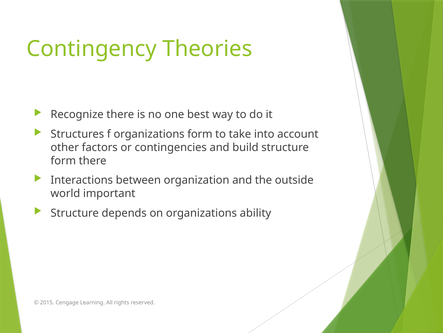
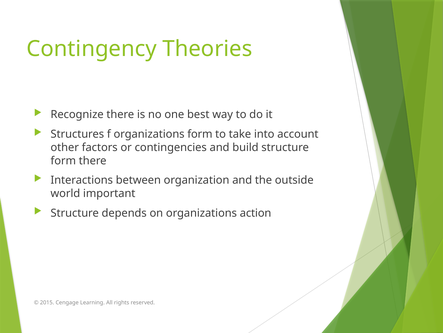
ability: ability -> action
